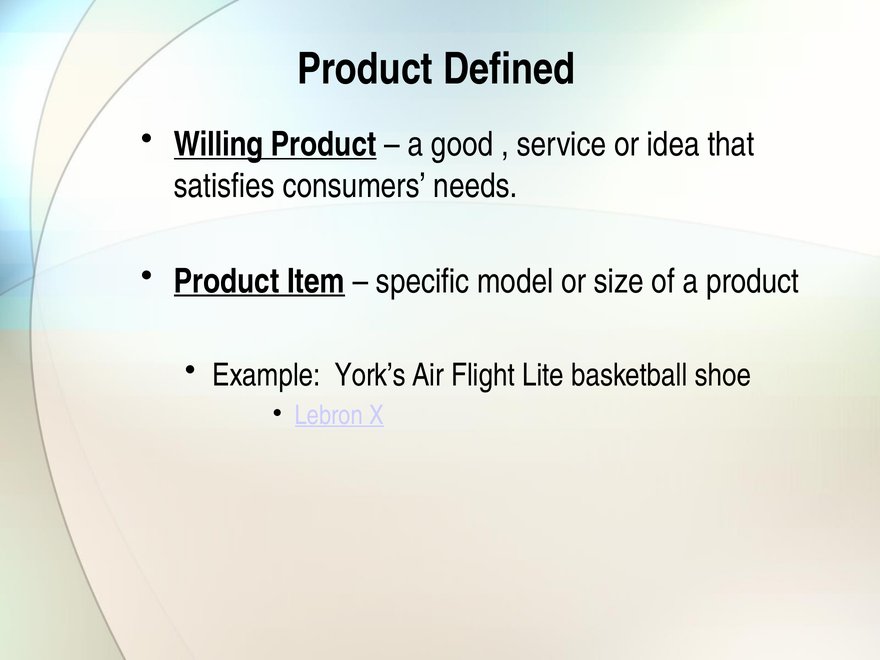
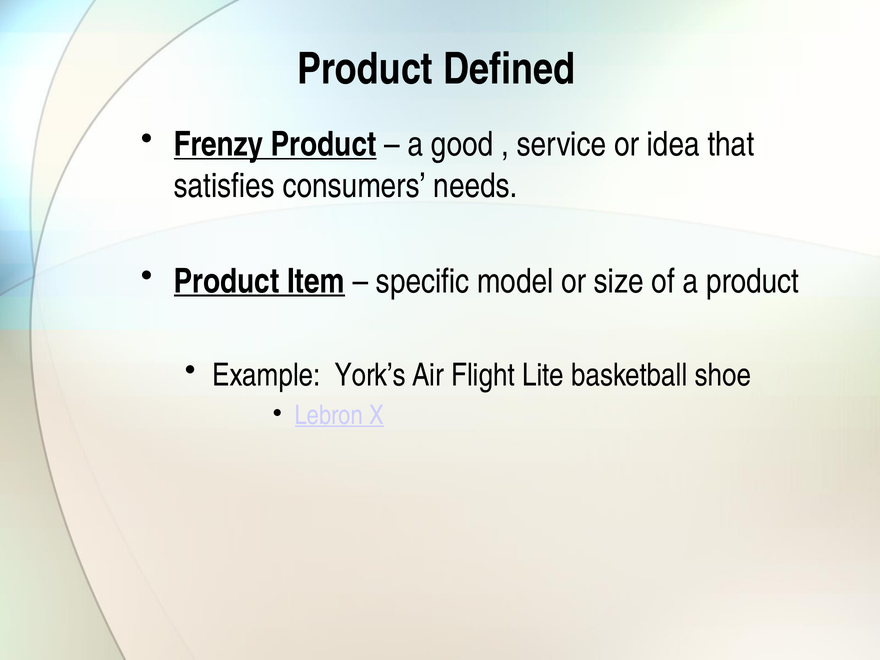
Willing: Willing -> Frenzy
